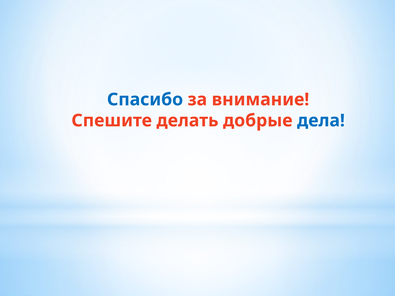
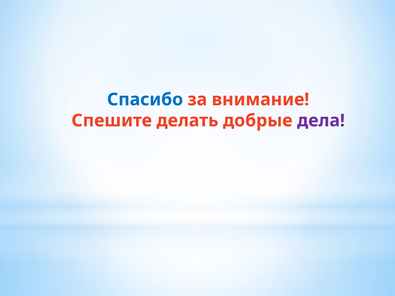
дела colour: blue -> purple
